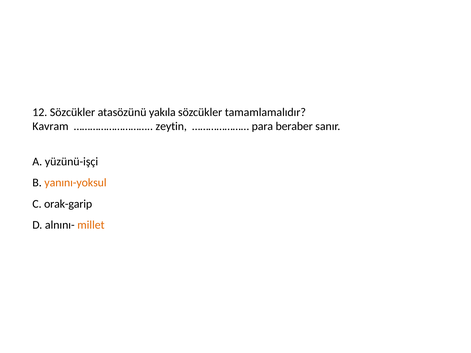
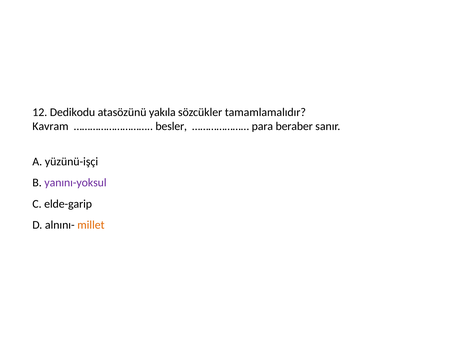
12 Sözcükler: Sözcükler -> Dedikodu
zeytin: zeytin -> besler
yanını-yoksul colour: orange -> purple
orak-garip: orak-garip -> elde-garip
